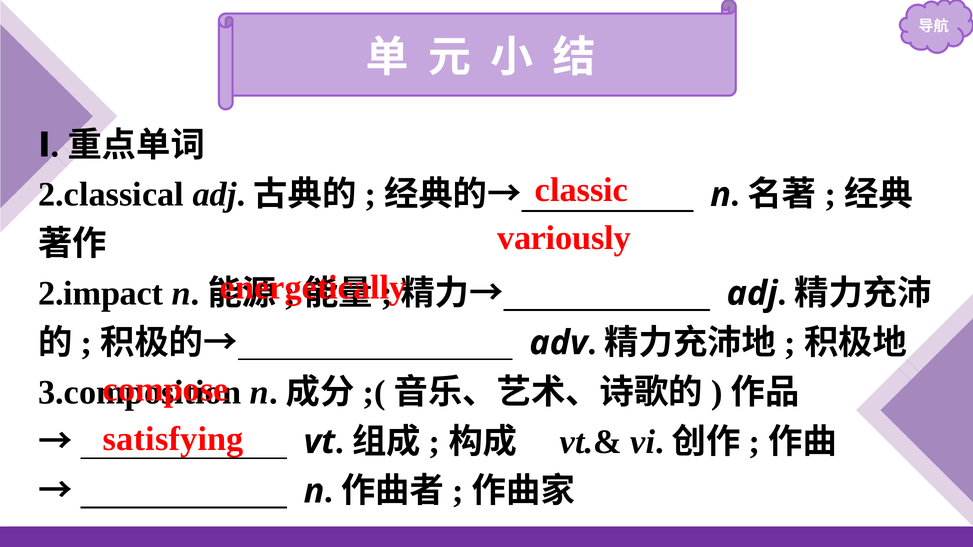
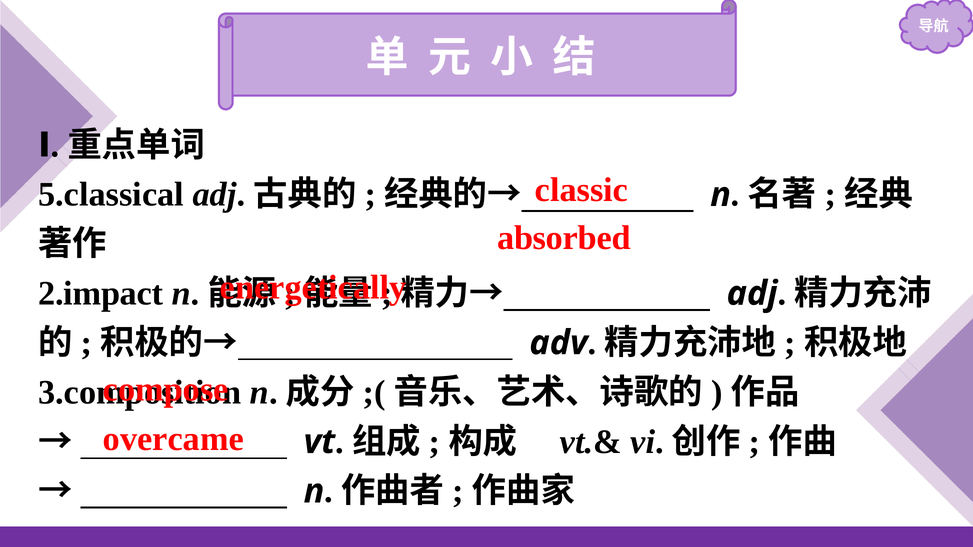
2.classical: 2.classical -> 5.classical
variously: variously -> absorbed
satisfying: satisfying -> overcame
